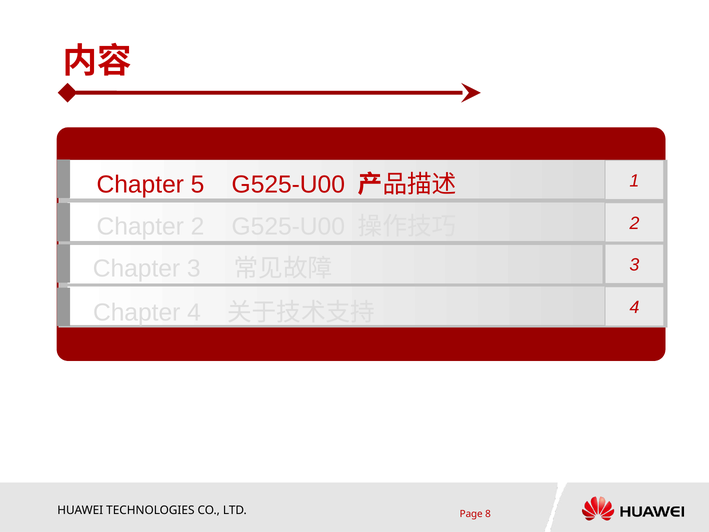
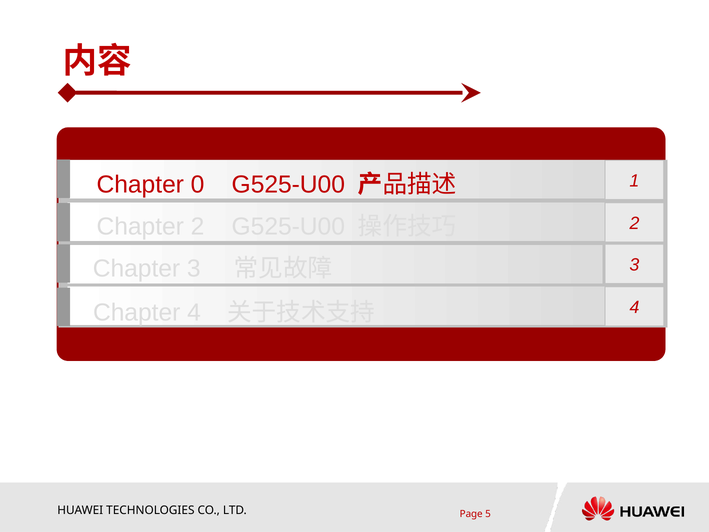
5: 5 -> 0
8: 8 -> 5
